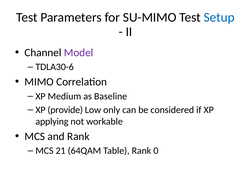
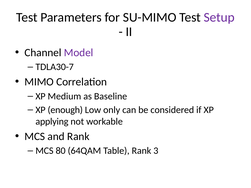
Setup colour: blue -> purple
TDLA30-6: TDLA30-6 -> TDLA30-7
provide: provide -> enough
21: 21 -> 80
0: 0 -> 3
